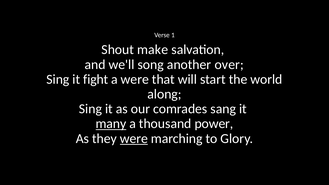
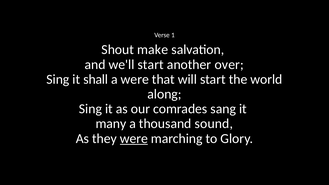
we'll song: song -> start
fight: fight -> shall
many underline: present -> none
power: power -> sound
